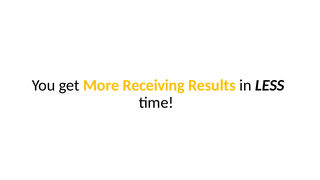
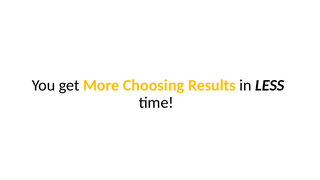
Receiving: Receiving -> Choosing
